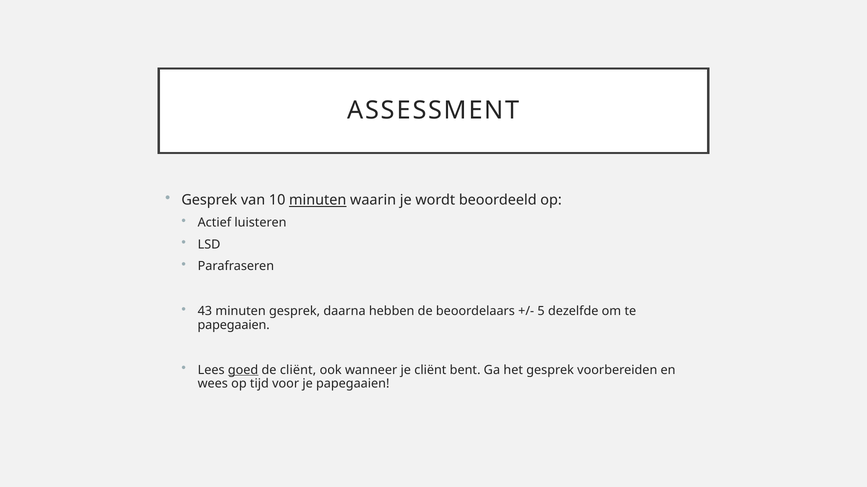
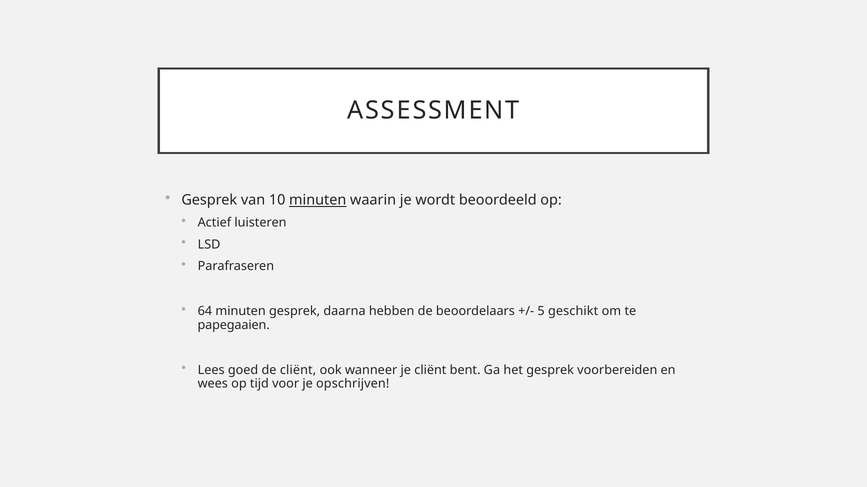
43: 43 -> 64
dezelfde: dezelfde -> geschikt
goed underline: present -> none
je papegaaien: papegaaien -> opschrijven
